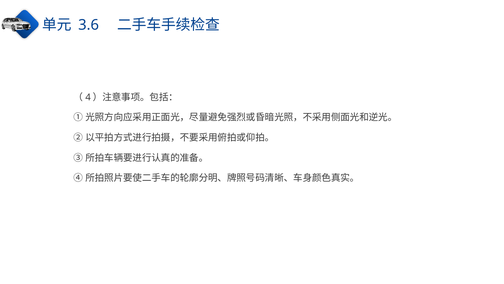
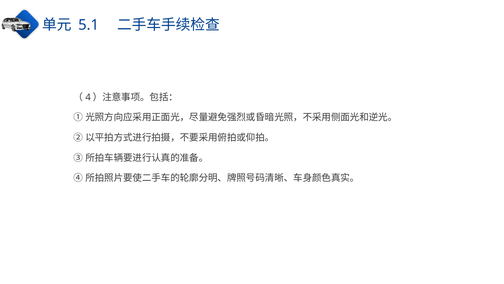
3.6: 3.6 -> 5.1
